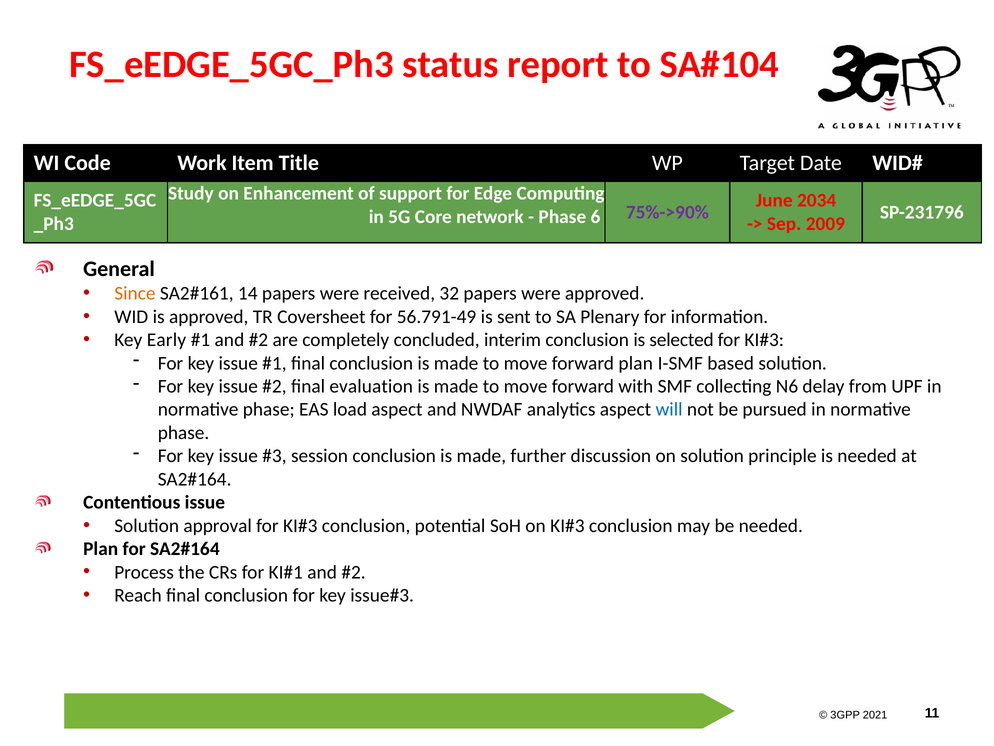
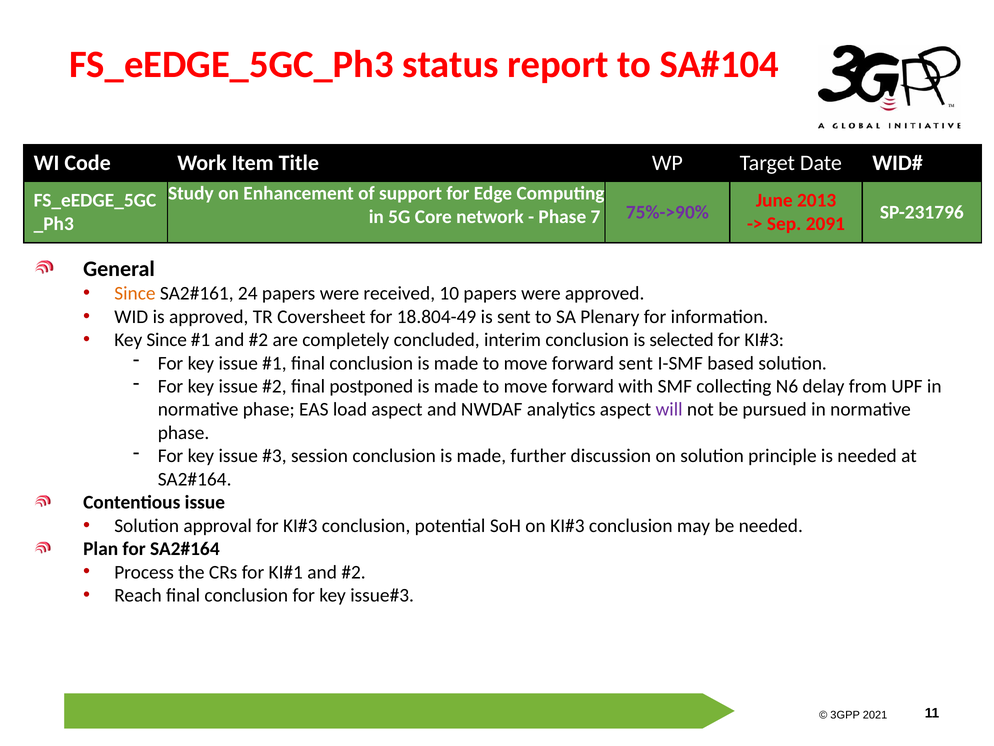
2034: 2034 -> 2013
6: 6 -> 7
2009: 2009 -> 2091
14: 14 -> 24
32: 32 -> 10
56.791-49: 56.791-49 -> 18.804-49
Key Early: Early -> Since
forward plan: plan -> sent
evaluation: evaluation -> postponed
will colour: blue -> purple
